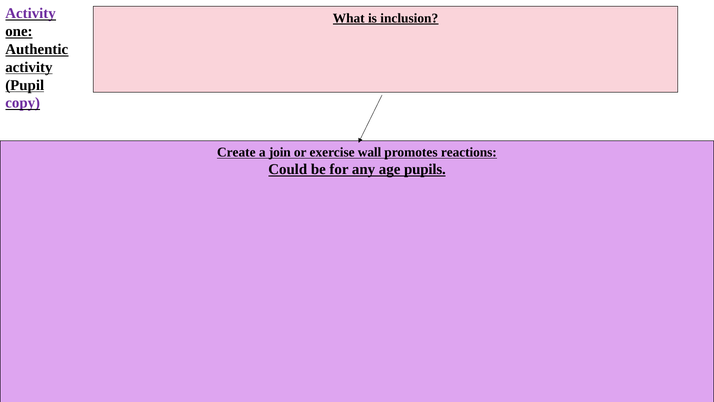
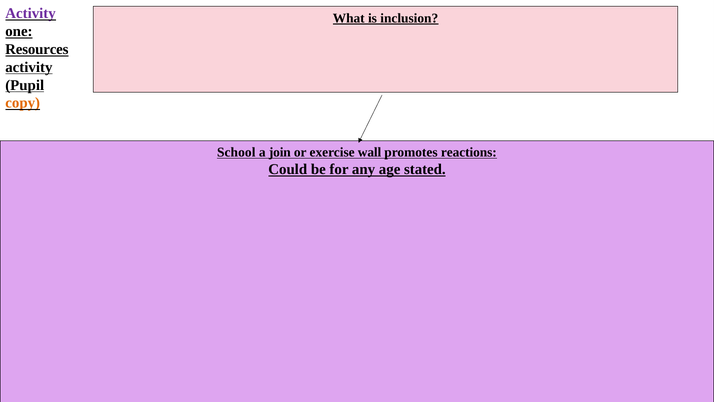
Authentic: Authentic -> Resources
copy colour: purple -> orange
Create: Create -> School
pupils: pupils -> stated
